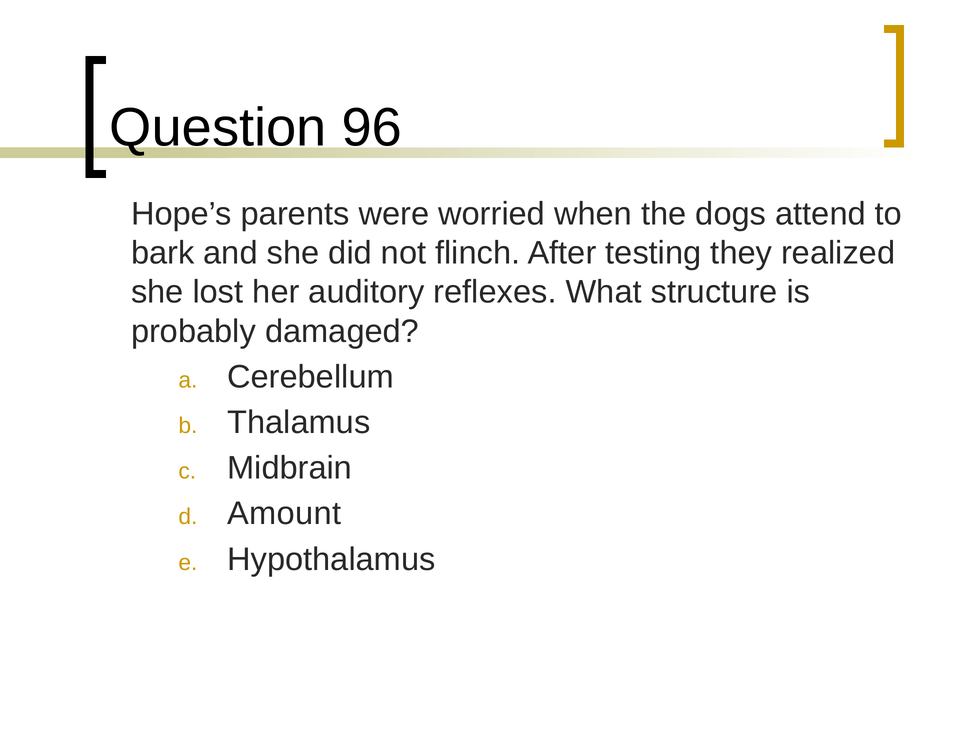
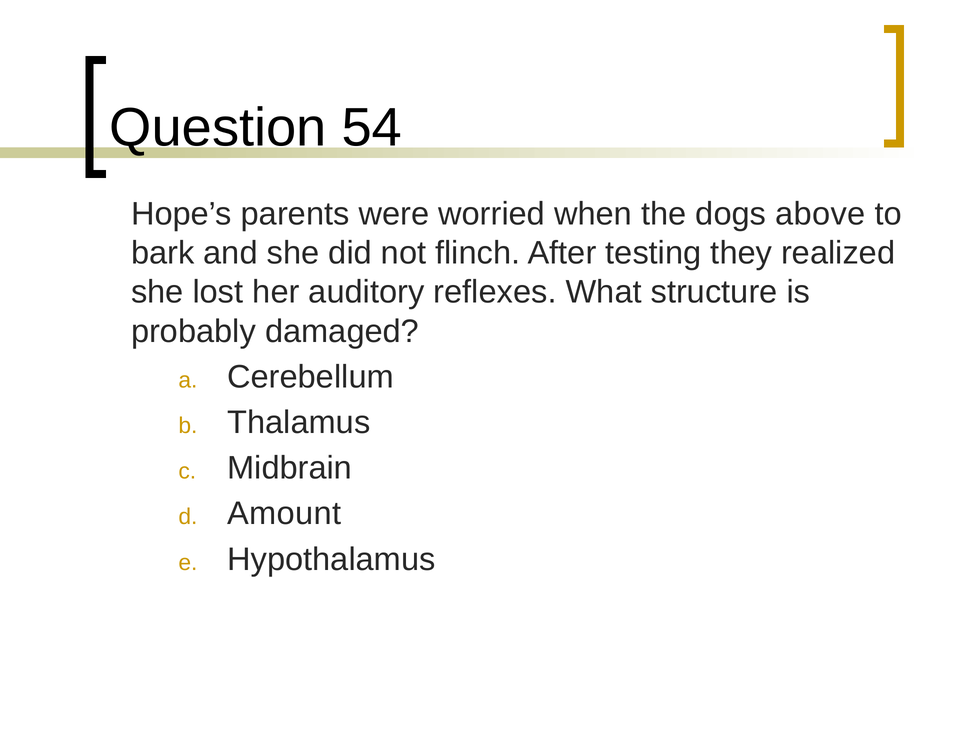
96: 96 -> 54
attend: attend -> above
